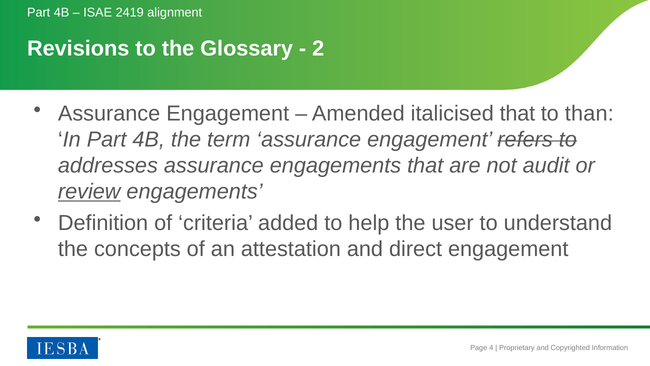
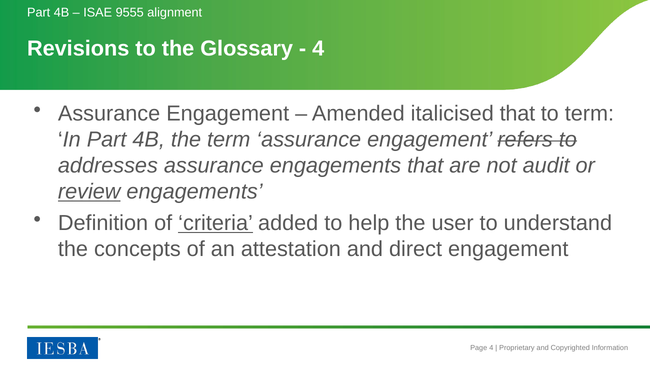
2419: 2419 -> 9555
2 at (318, 49): 2 -> 4
to than: than -> term
criteria underline: none -> present
